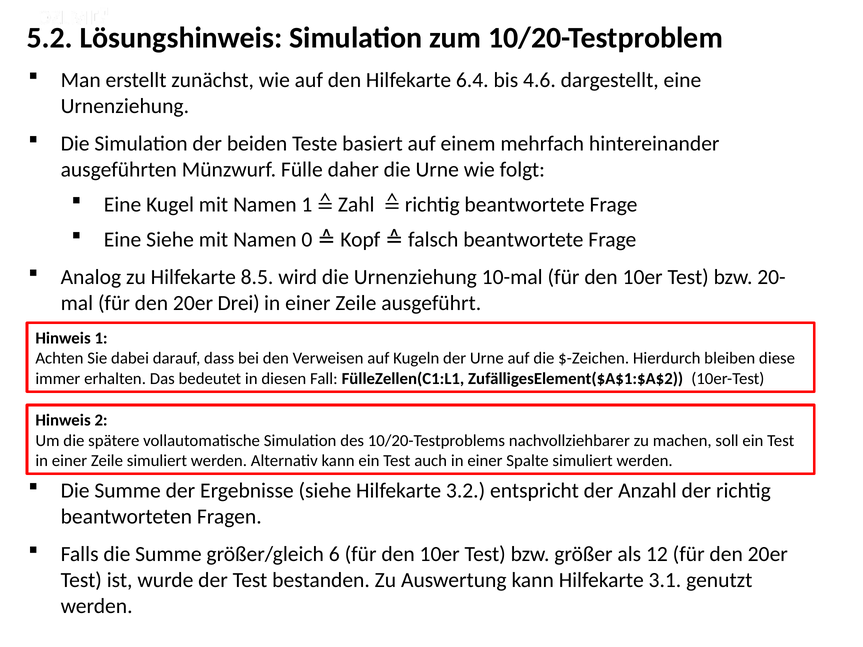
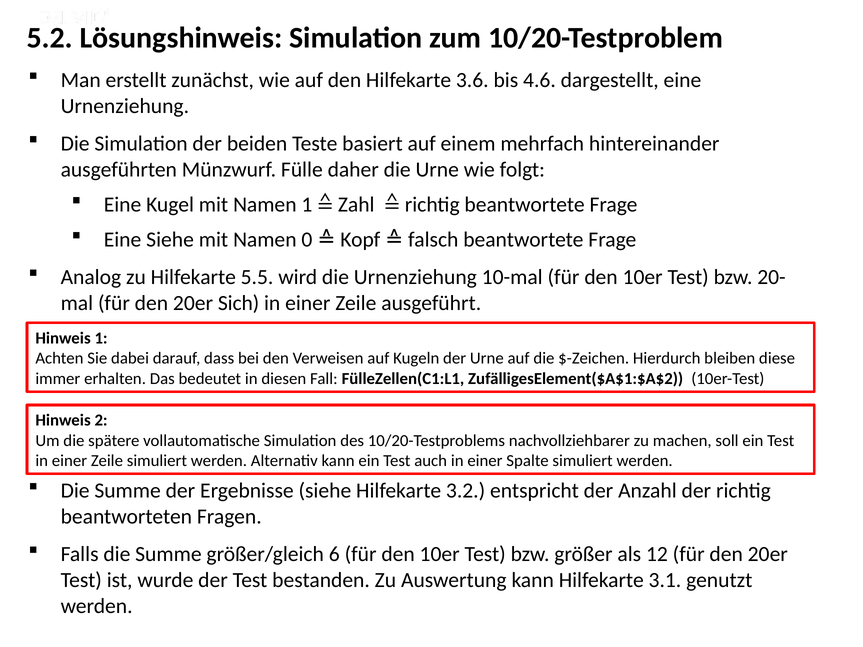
6.4: 6.4 -> 3.6
8.5: 8.5 -> 5.5
Drei: Drei -> Sich
